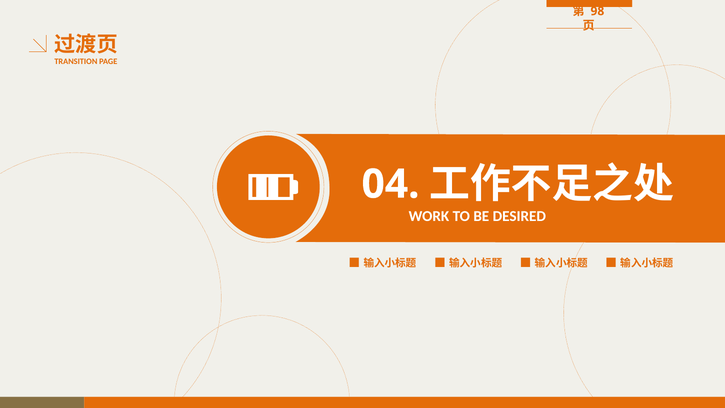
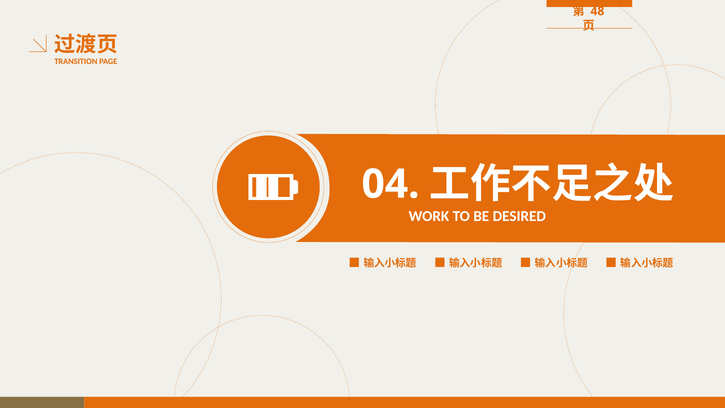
98: 98 -> 48
